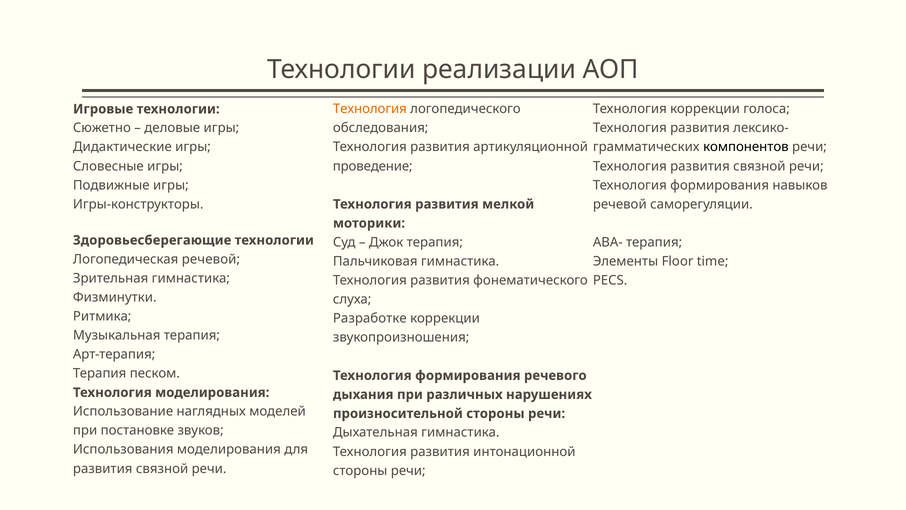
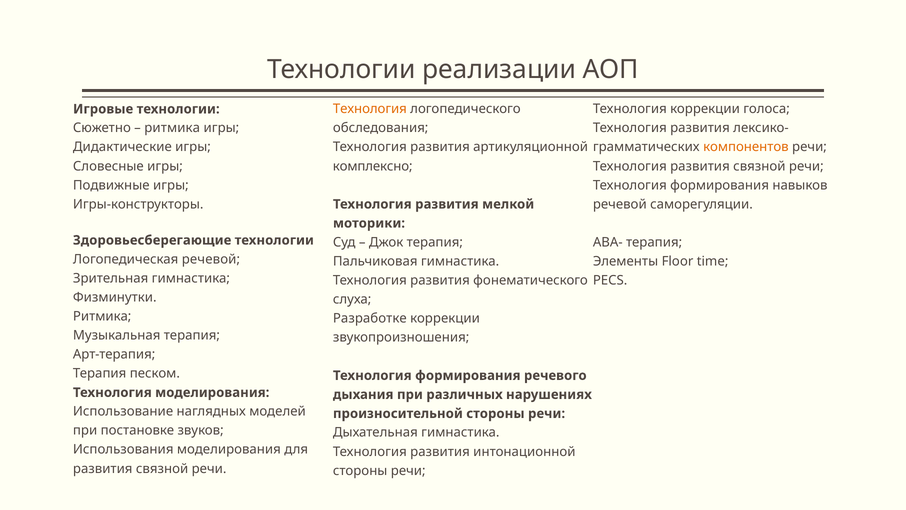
деловые at (172, 128): деловые -> ритмика
компонентов colour: black -> orange
проведение: проведение -> комплексно
